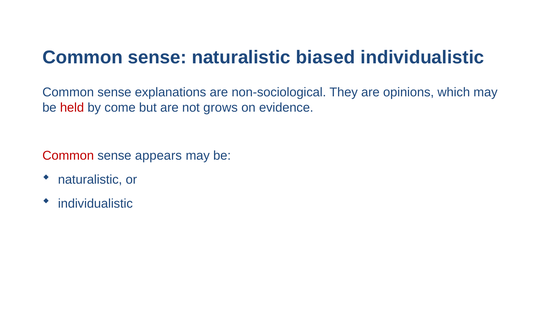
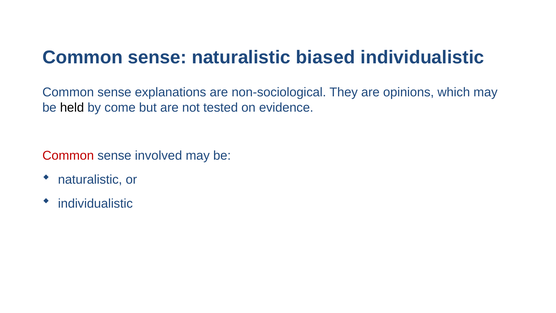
held colour: red -> black
grows: grows -> tested
appears: appears -> involved
